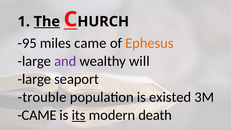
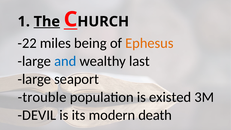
-95: -95 -> -22
miles came: came -> being
and colour: purple -> blue
will: will -> last
CAME at (37, 115): CAME -> DEVIL
its underline: present -> none
